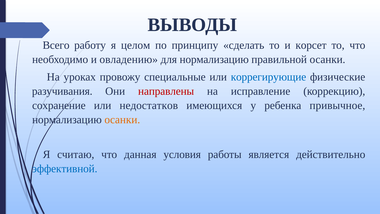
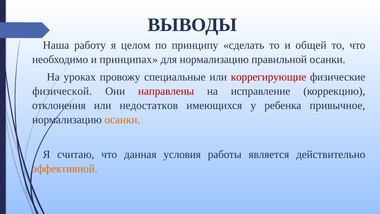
Всего: Всего -> Наша
корсет: корсет -> общей
овладению: овладению -> принципах
коррегирующие colour: blue -> red
разучивания: разучивания -> физической
сохранение: сохранение -> отклонения
эффективной colour: blue -> orange
